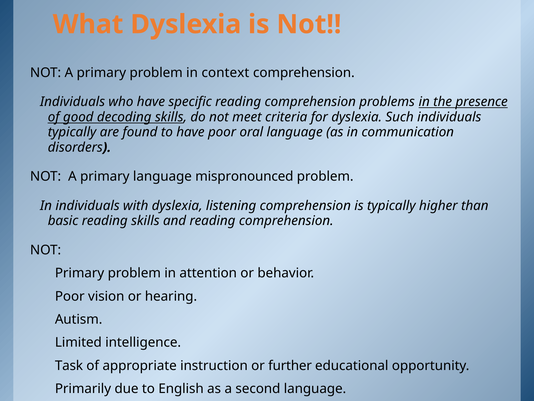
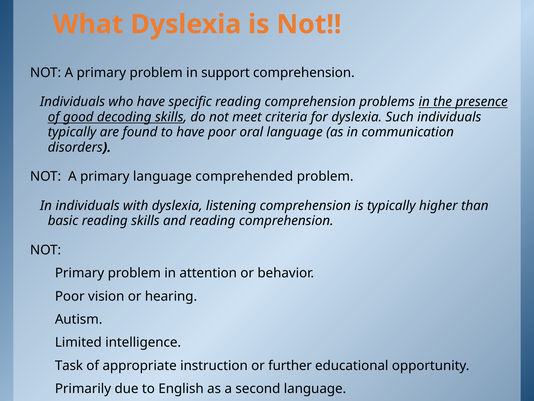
context: context -> support
mispronounced: mispronounced -> comprehended
